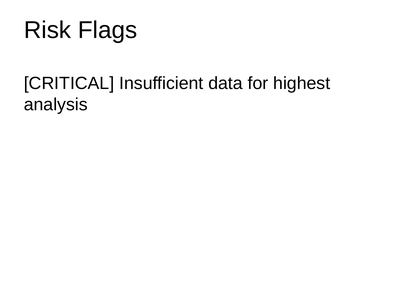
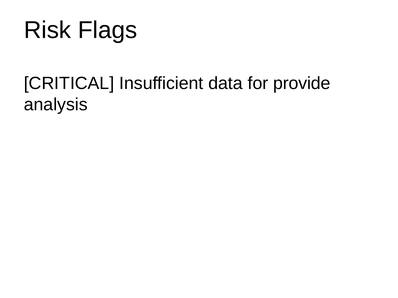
highest: highest -> provide
